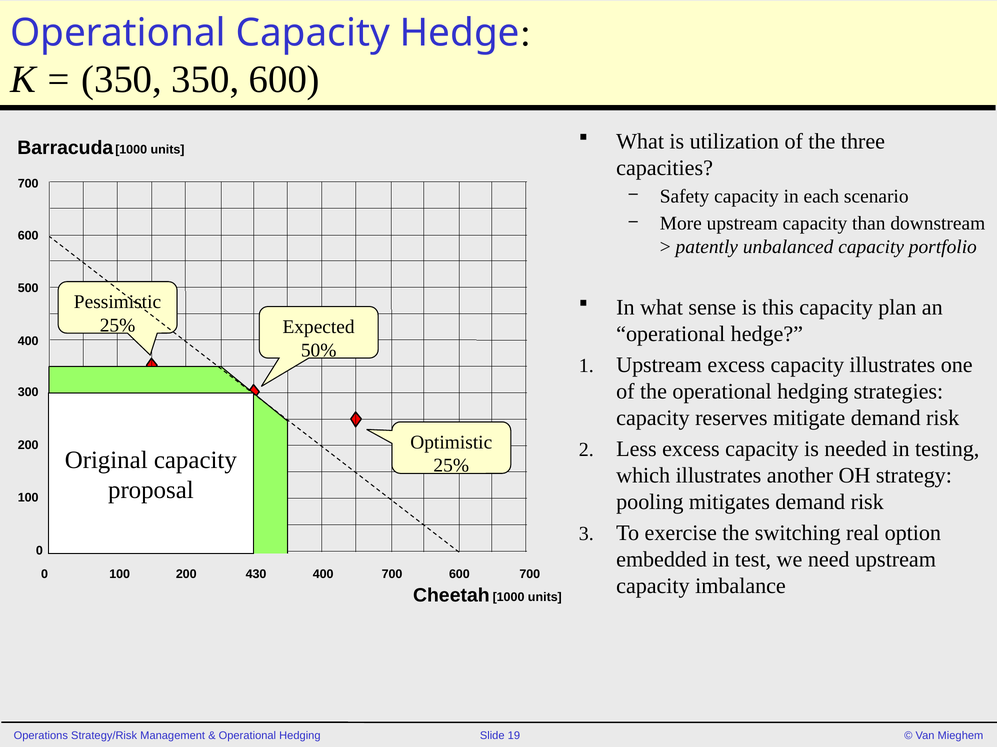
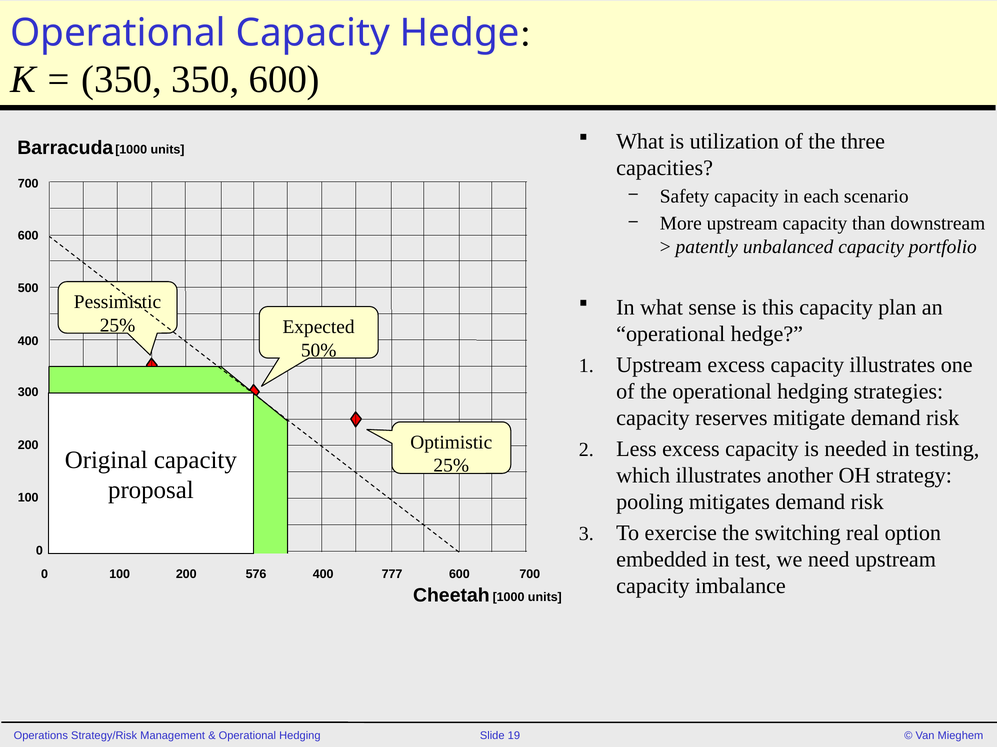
430: 430 -> 576
400 700: 700 -> 777
